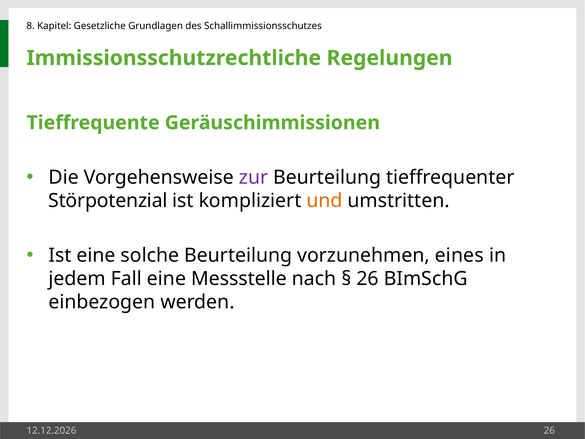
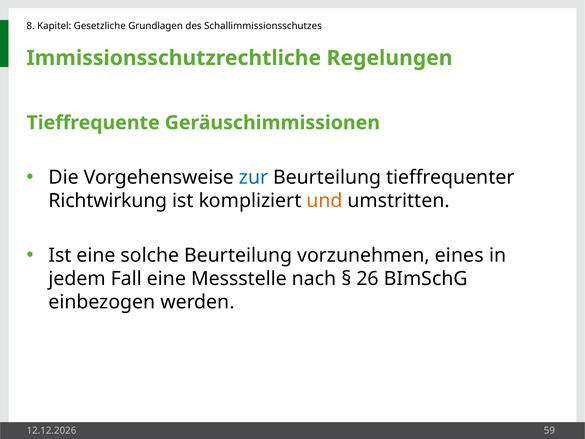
zur colour: purple -> blue
Störpotenzial: Störpotenzial -> Richtwirkung
26 at (549, 430): 26 -> 59
